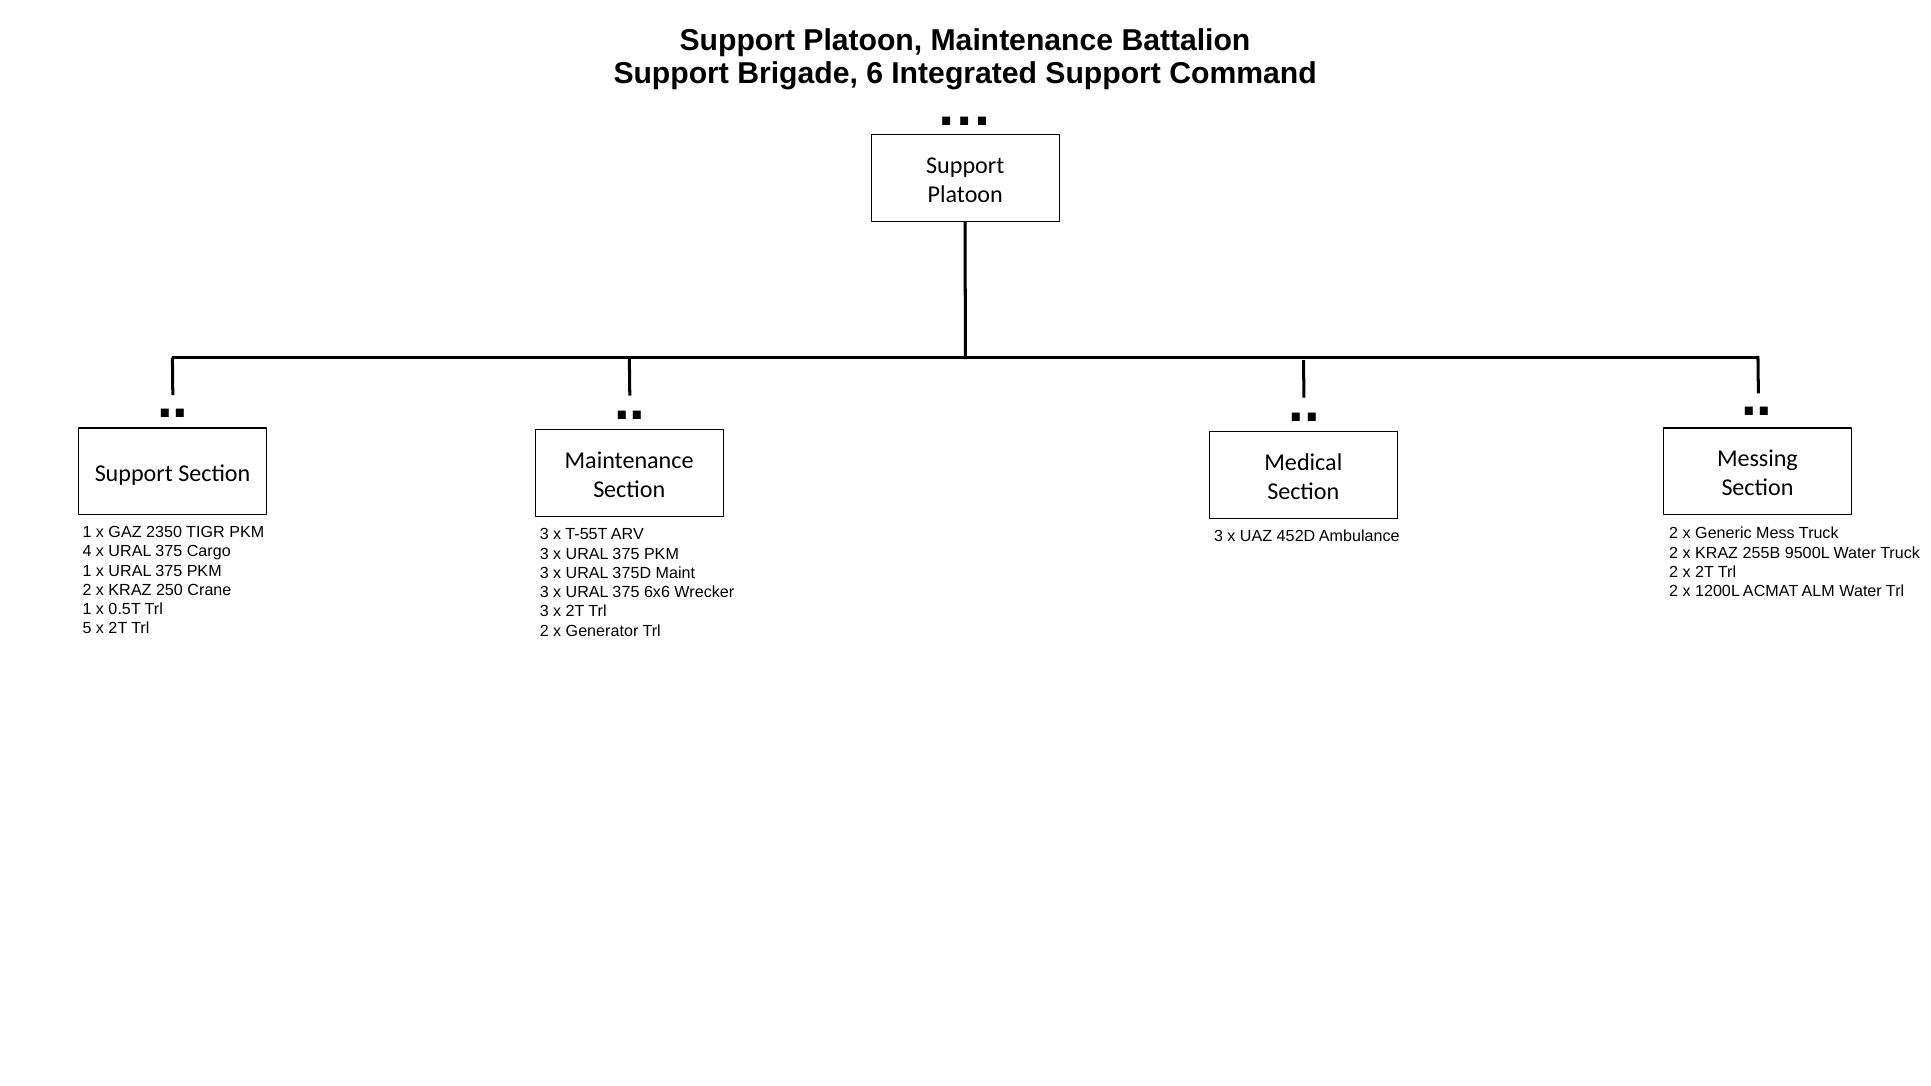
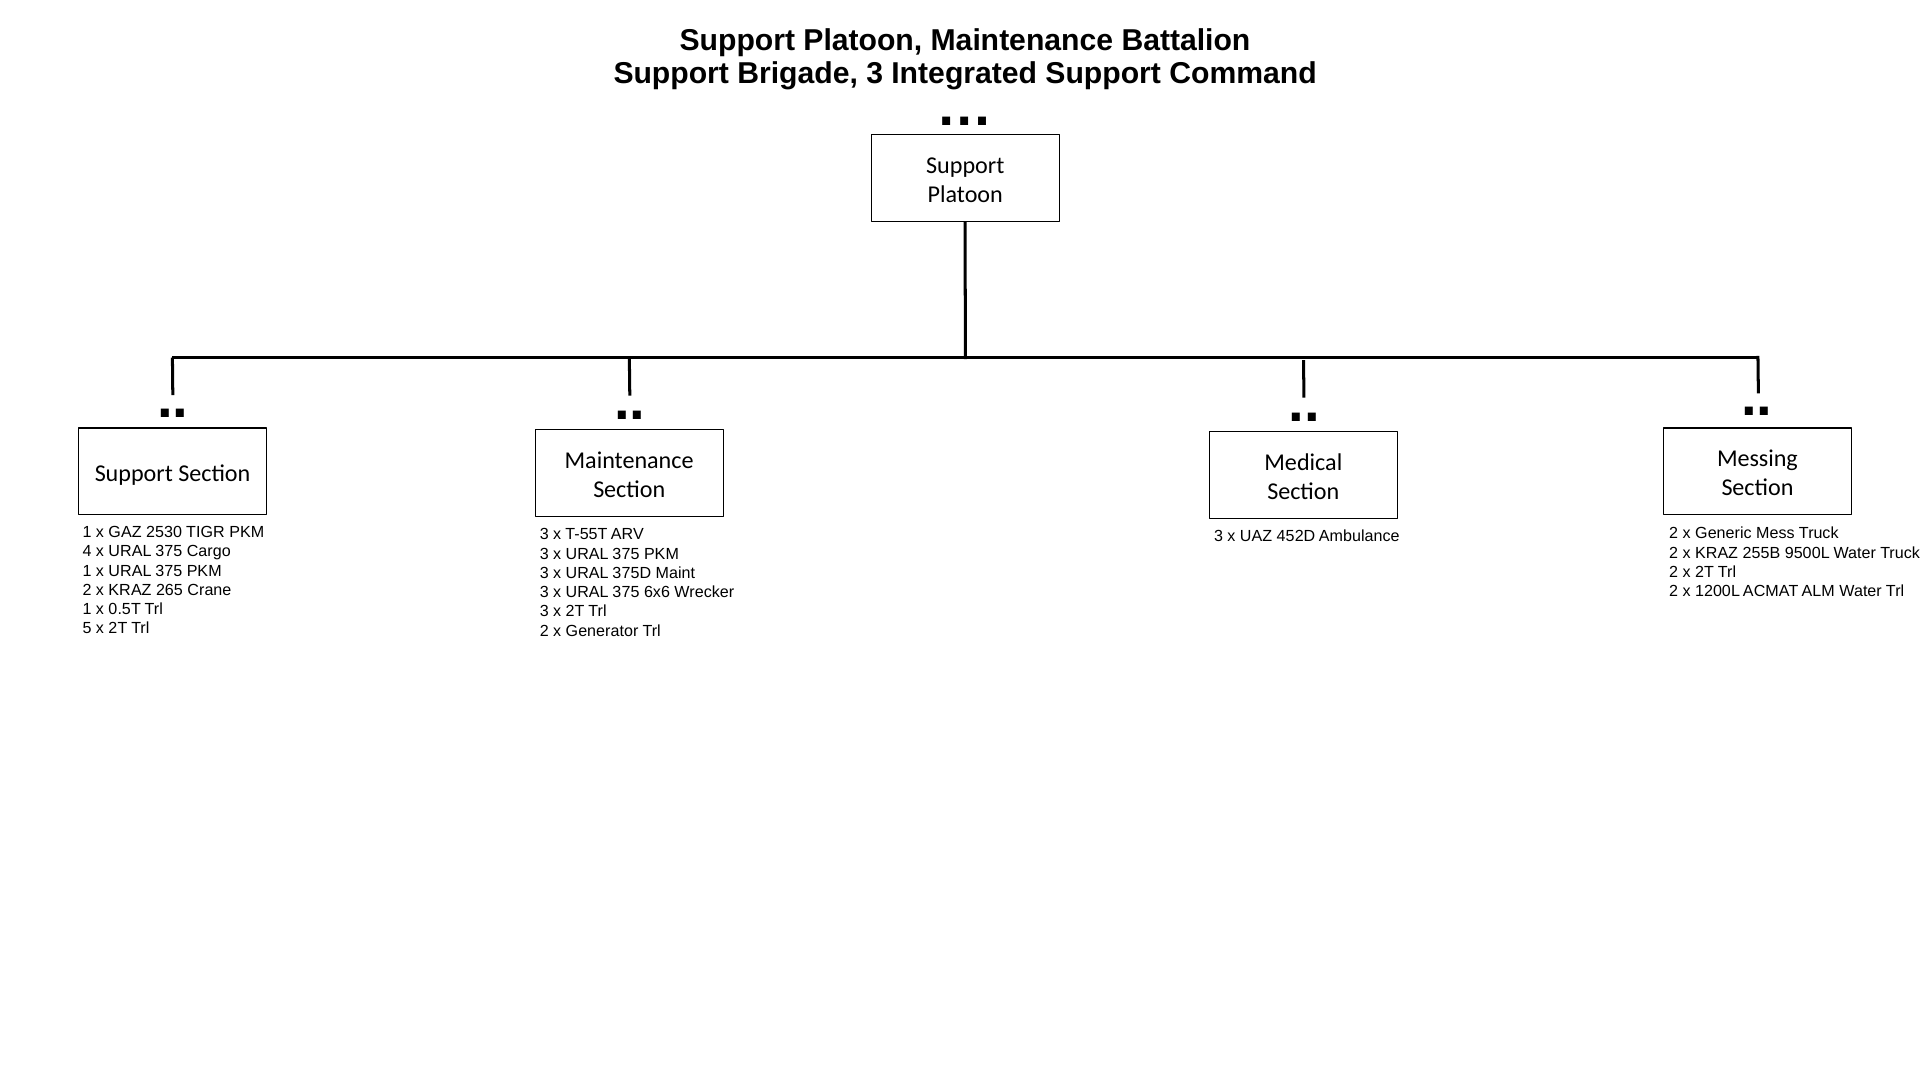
Brigade 6: 6 -> 3
2350: 2350 -> 2530
250: 250 -> 265
